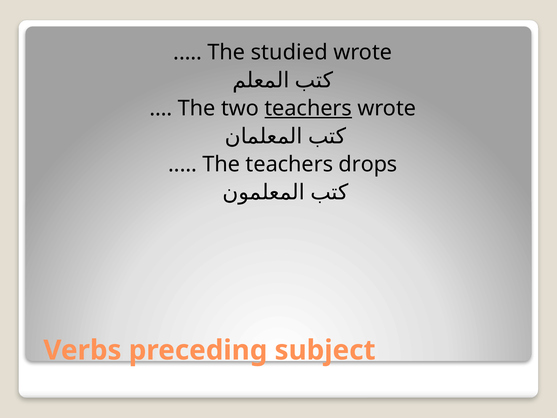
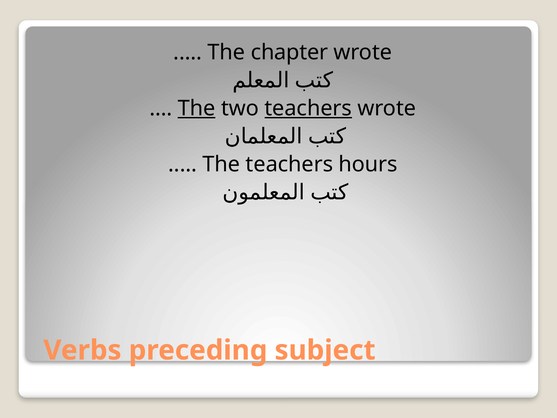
studied: studied -> chapter
The at (197, 108) underline: none -> present
drops: drops -> hours
